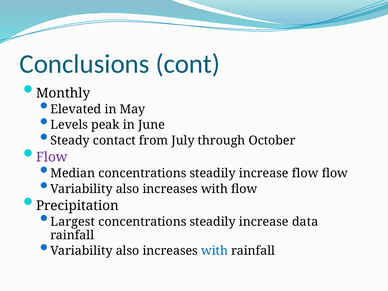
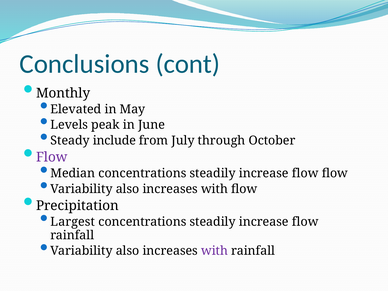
contact: contact -> include
data at (305, 222): data -> flow
with at (215, 251) colour: blue -> purple
